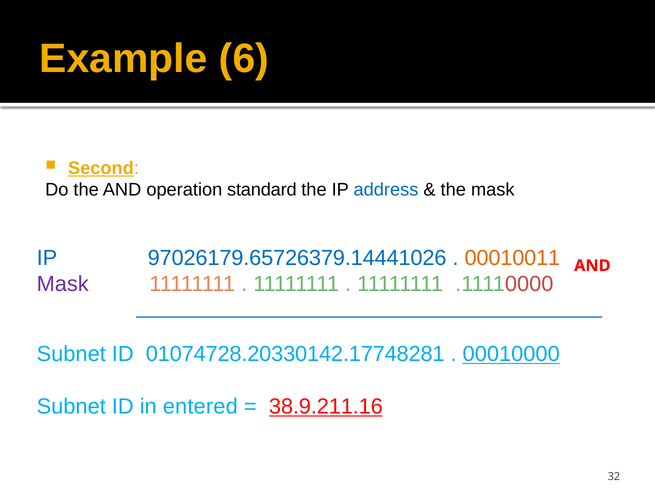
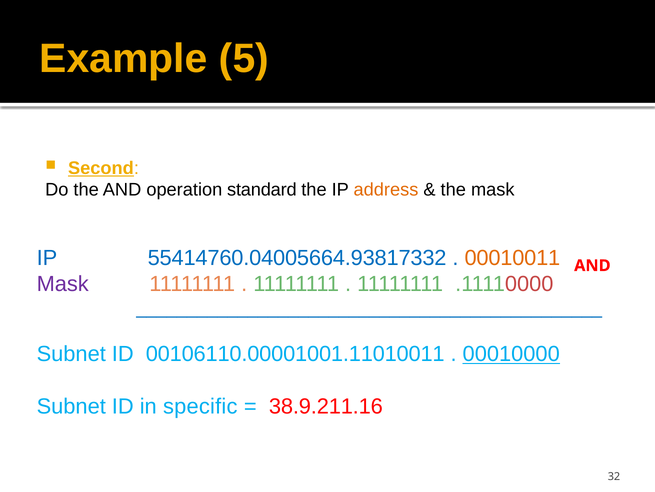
6: 6 -> 5
address colour: blue -> orange
97026179.65726379.14441026: 97026179.65726379.14441026 -> 55414760.04005664.93817332
01074728.20330142.17748281: 01074728.20330142.17748281 -> 00106110.00001001.11010011
entered: entered -> specific
38.9.211.16 underline: present -> none
